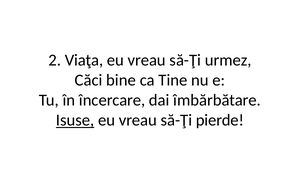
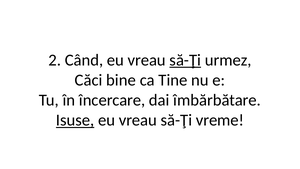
Viaţa: Viaţa -> Când
să-Ţi at (185, 60) underline: none -> present
pierde: pierde -> vreme
